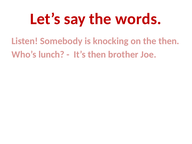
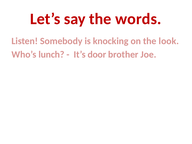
the then: then -> look
It’s then: then -> door
